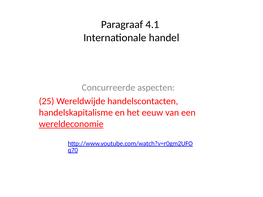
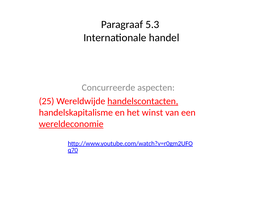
4.1: 4.1 -> 5.3
handelscontacten underline: none -> present
eeuw: eeuw -> winst
